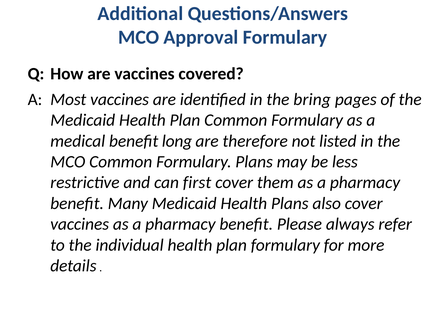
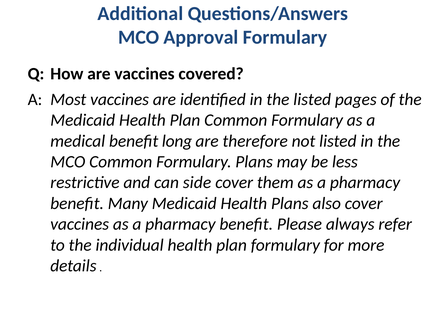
the bring: bring -> listed
first: first -> side
